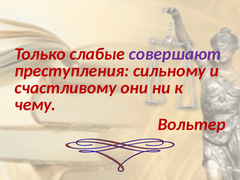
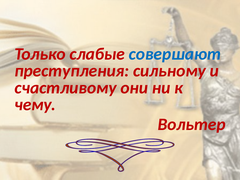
совершают colour: purple -> blue
